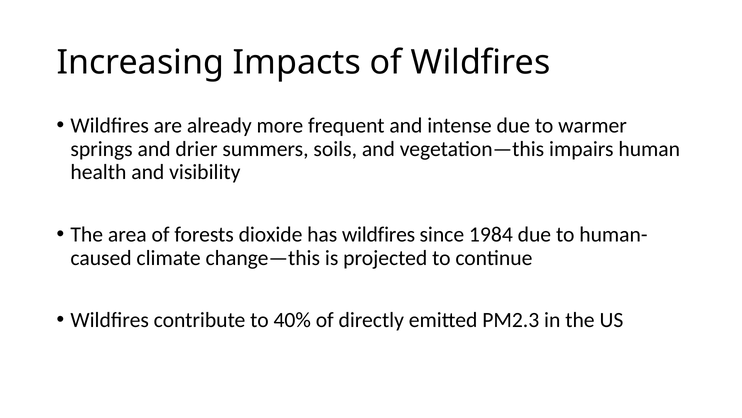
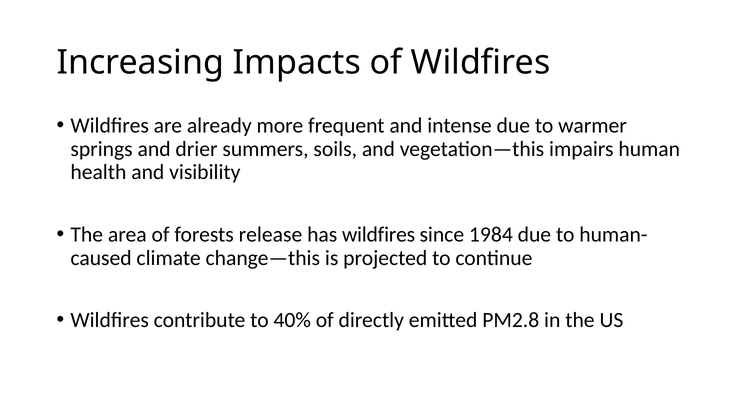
dioxide: dioxide -> release
PM2.3: PM2.3 -> PM2.8
